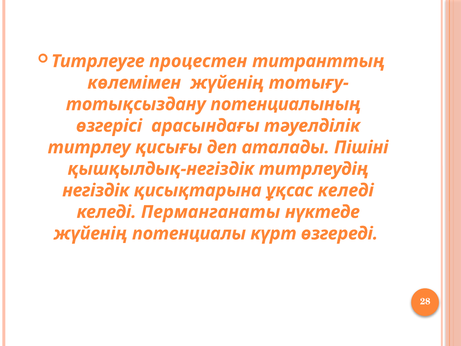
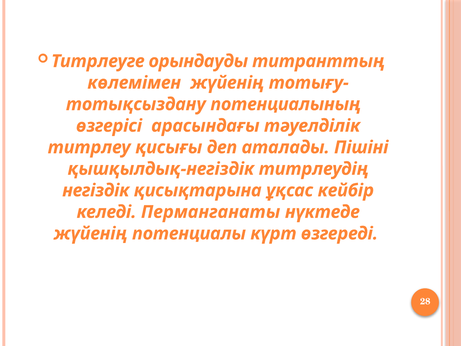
процестен: процестен -> орындауды
ұқсас келеді: келеді -> кейбір
